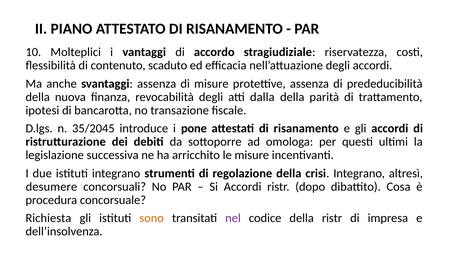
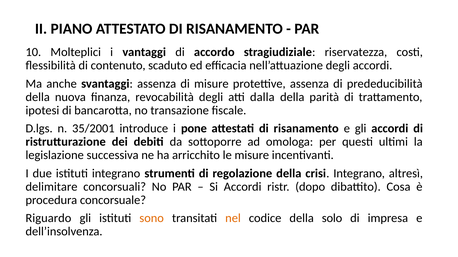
35/2045: 35/2045 -> 35/2001
desumere: desumere -> delimitare
Richiesta: Richiesta -> Riguardo
nel colour: purple -> orange
della ristr: ristr -> solo
